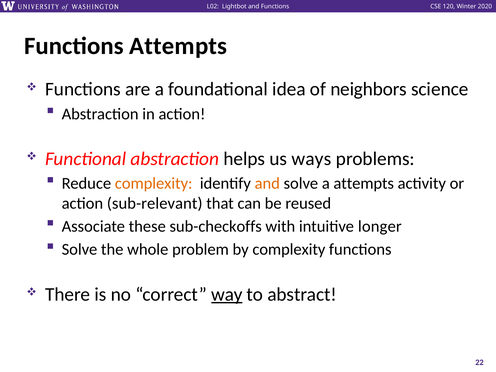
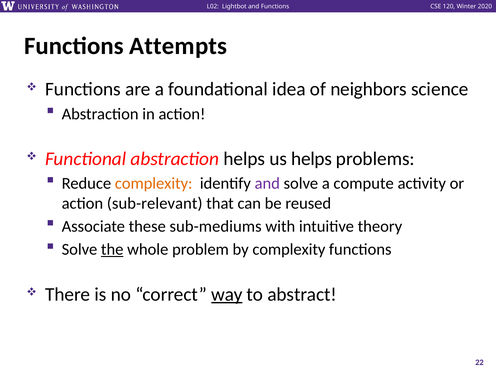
us ways: ways -> helps
and at (267, 183) colour: orange -> purple
a attempts: attempts -> compute
sub-checkoffs: sub-checkoffs -> sub-mediums
longer: longer -> theory
the underline: none -> present
